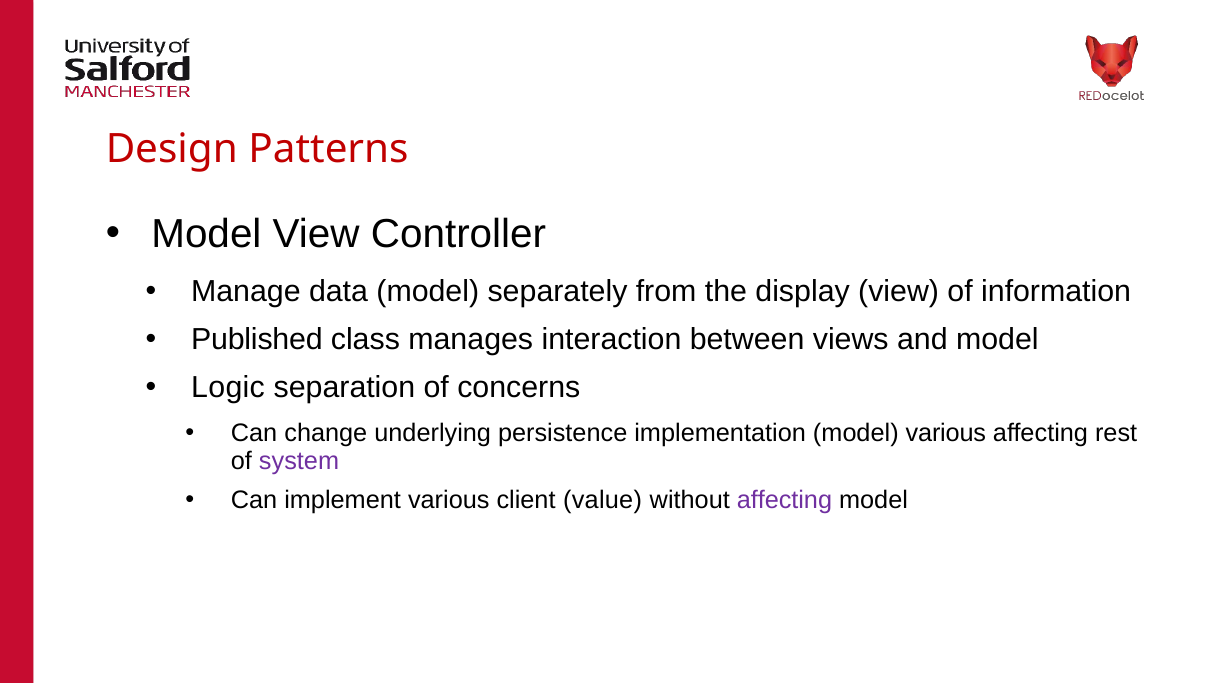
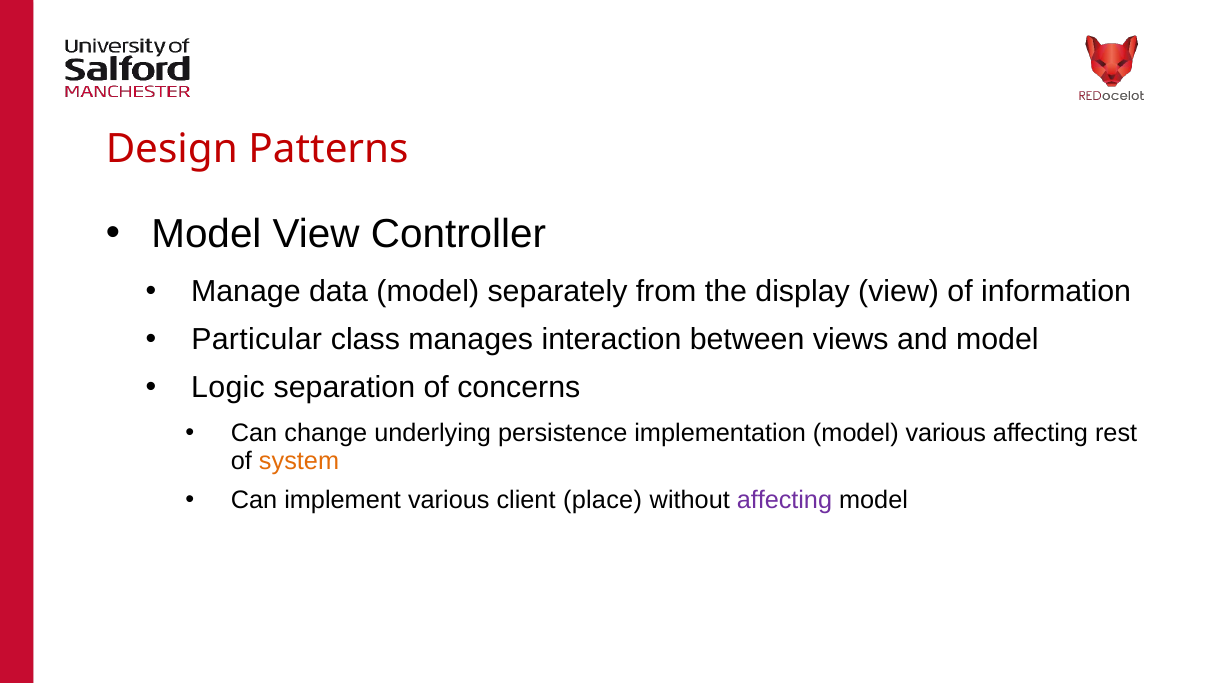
Published: Published -> Particular
system colour: purple -> orange
value: value -> place
